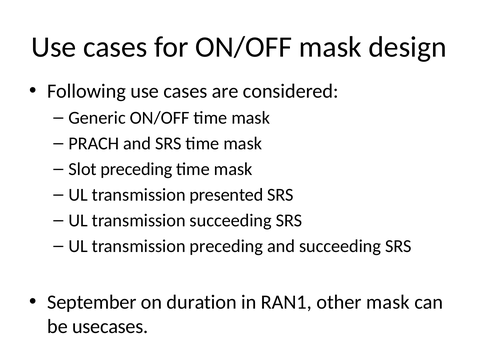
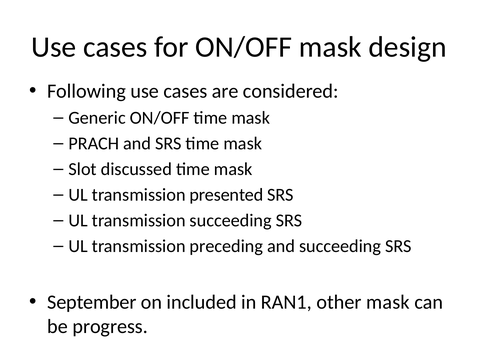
Slot preceding: preceding -> discussed
duration: duration -> included
usecases: usecases -> progress
